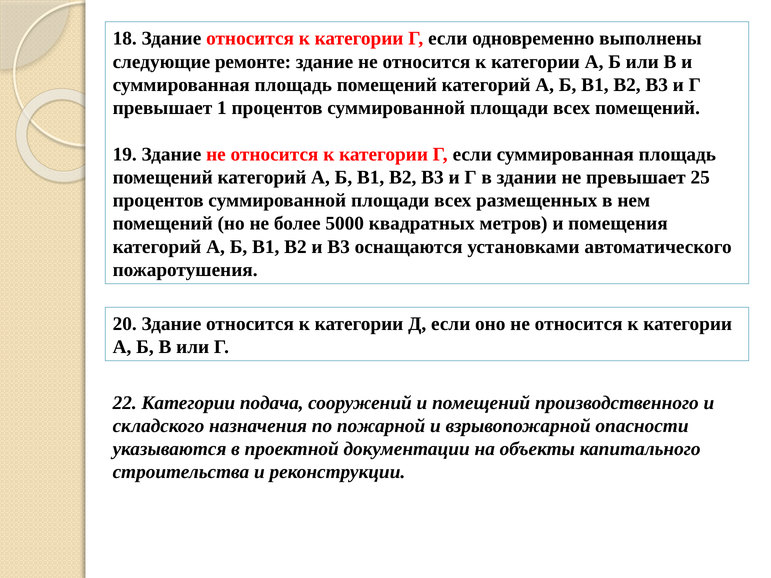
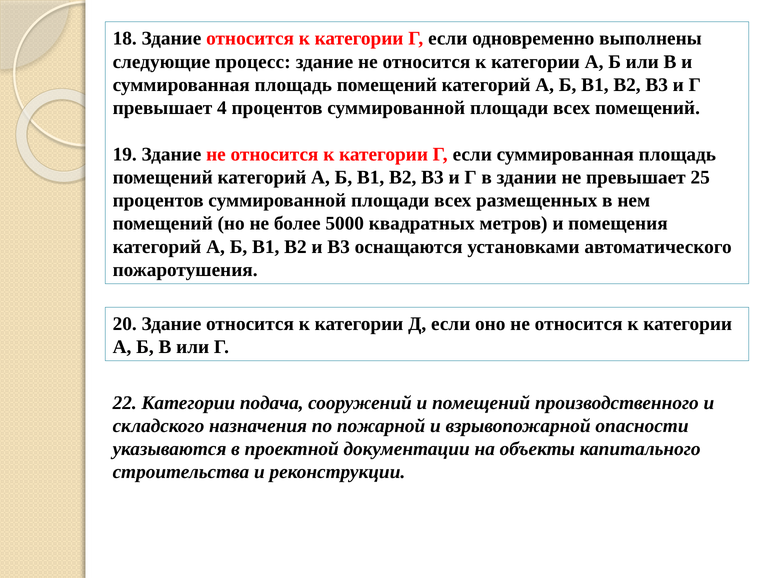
ремонте: ремонте -> процесс
1: 1 -> 4
